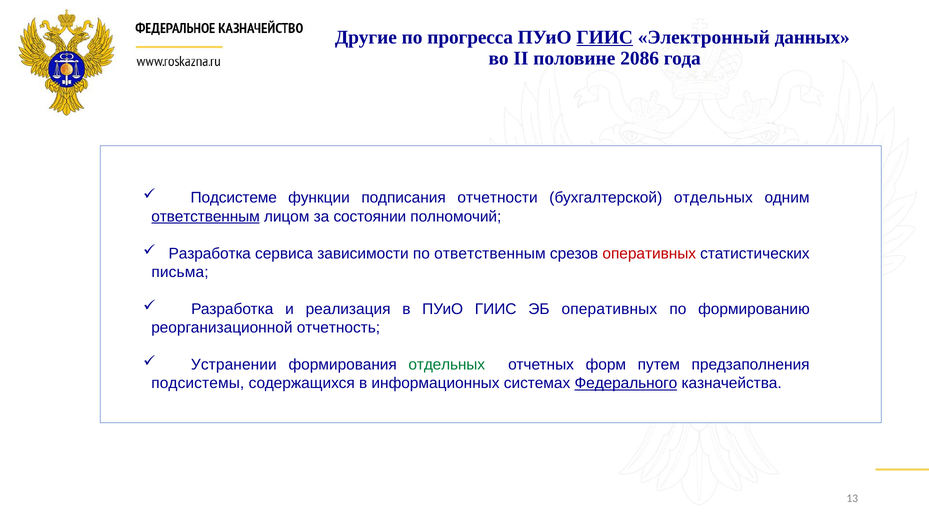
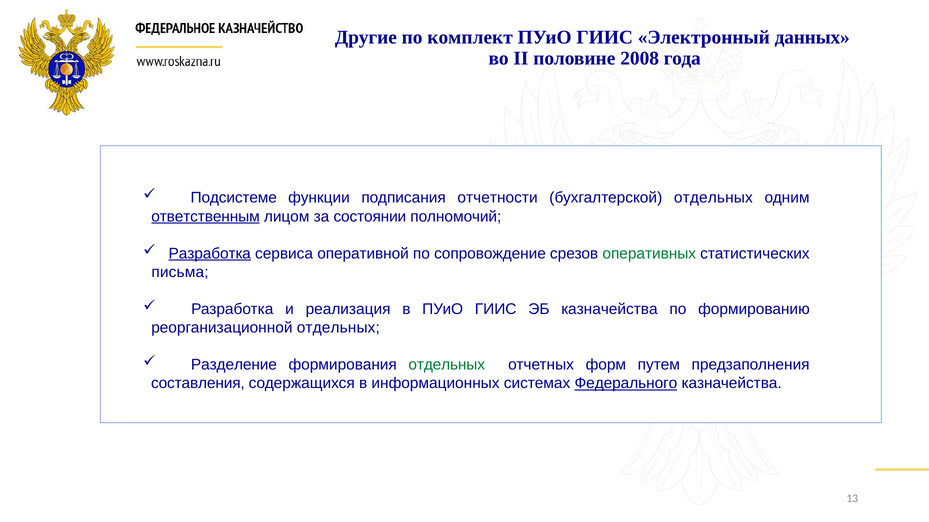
прогресса: прогресса -> комплект
ГИИС at (605, 37) underline: present -> none
2086: 2086 -> 2008
Разработка at (210, 254) underline: none -> present
зависимости: зависимости -> оперативной
по ответственным: ответственным -> сопровождение
оперативных at (649, 254) colour: red -> green
ЭБ оперативных: оперативных -> казначейства
реорганизационной отчетность: отчетность -> отдельных
Устранении: Устранении -> Разделение
подсистемы: подсистемы -> составления
